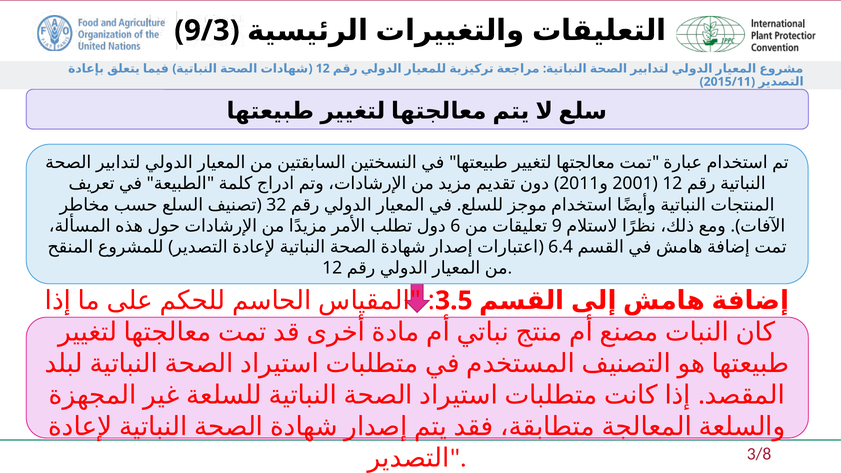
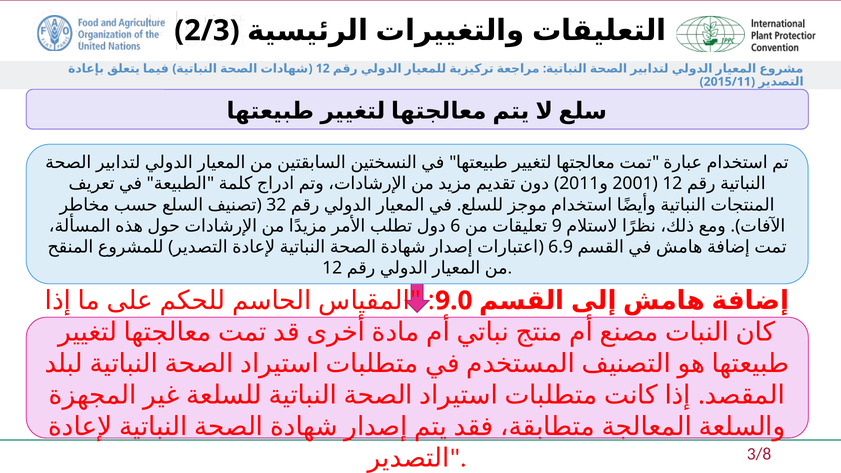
9/3: 9/3 -> 2/3
6.4: 6.4 -> 6.9
3.5: 3.5 -> 9.0
